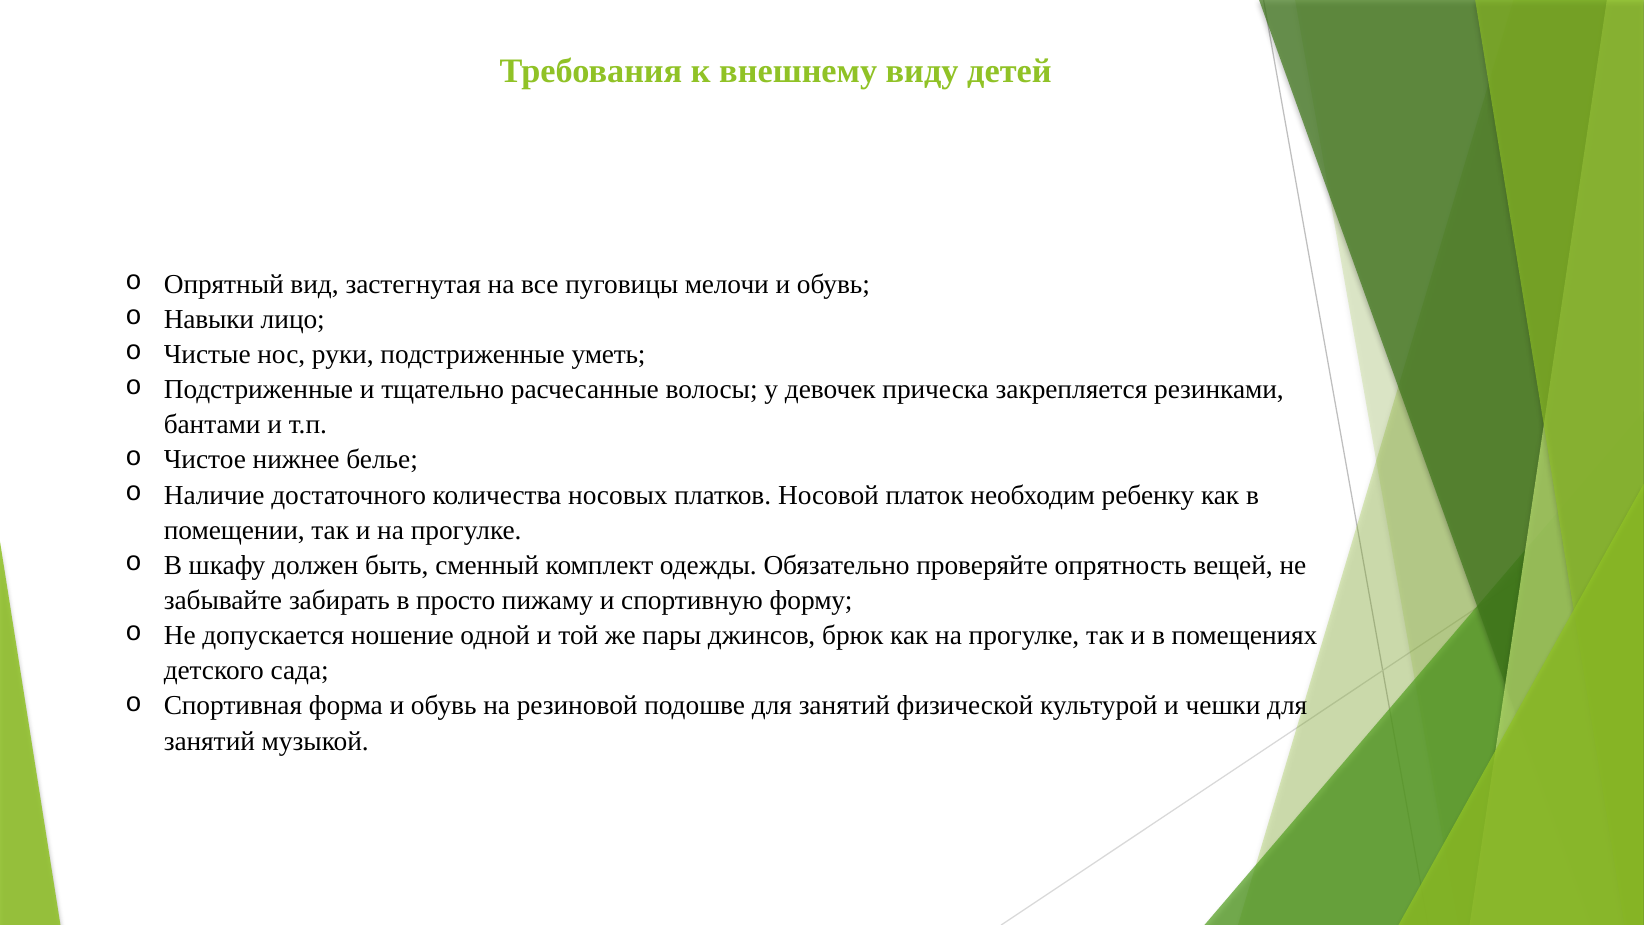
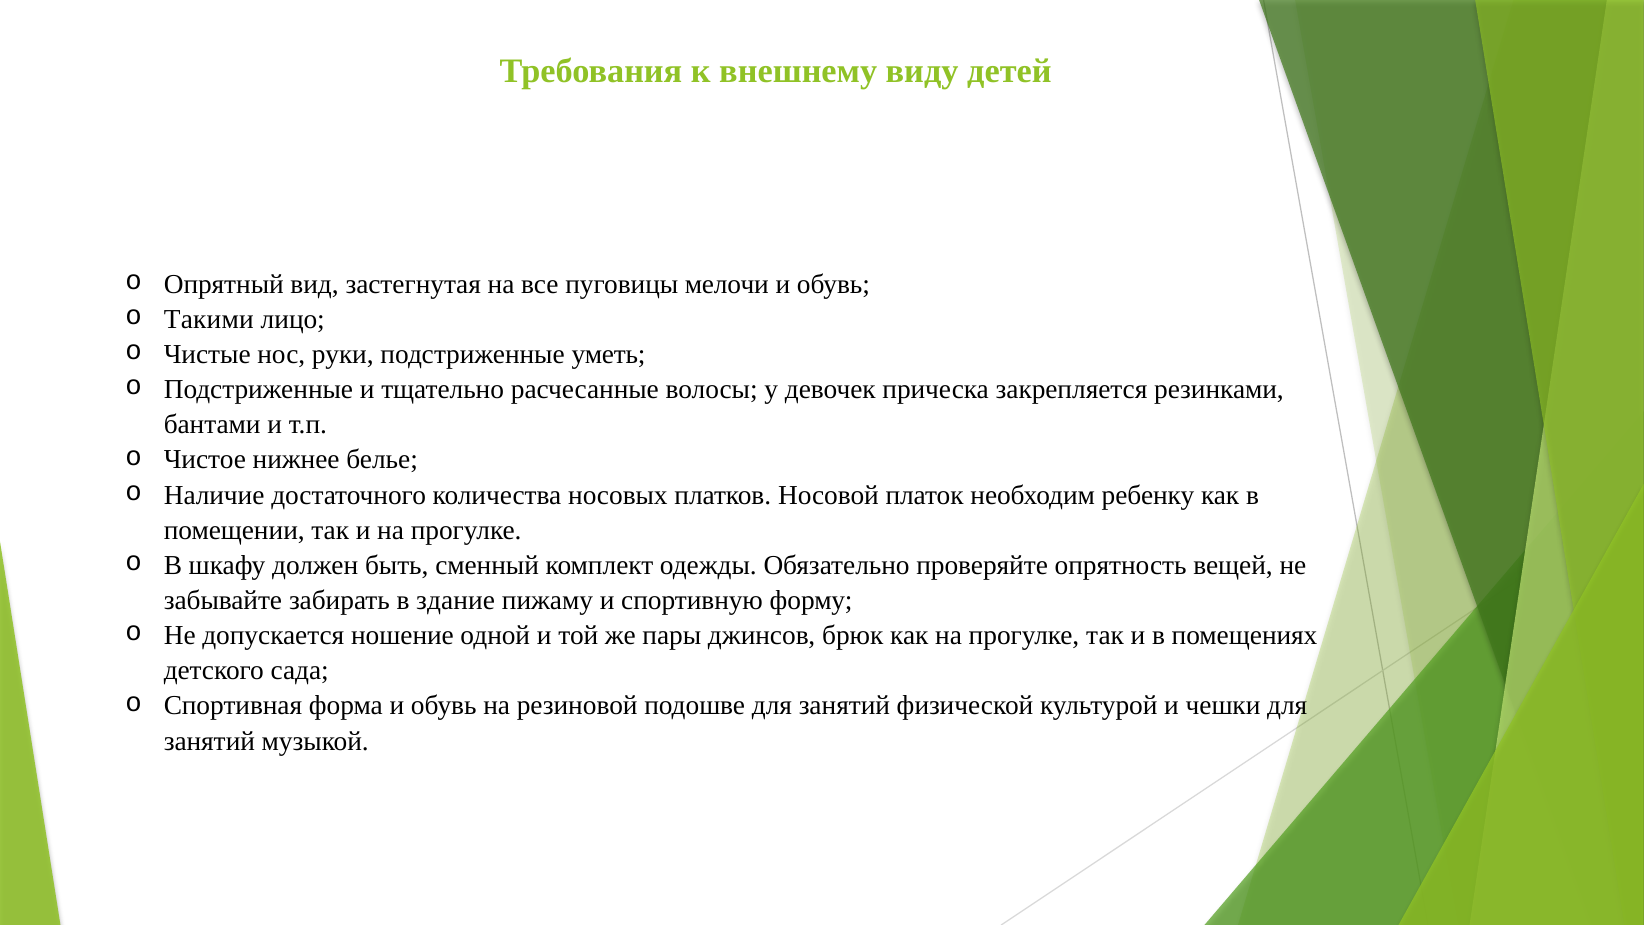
Навыки: Навыки -> Такими
просто: просто -> здание
